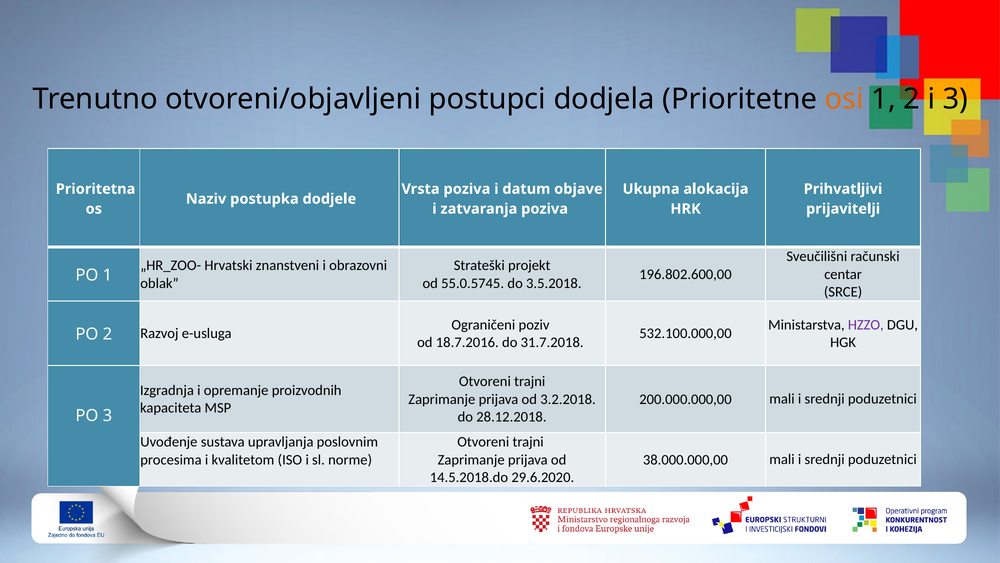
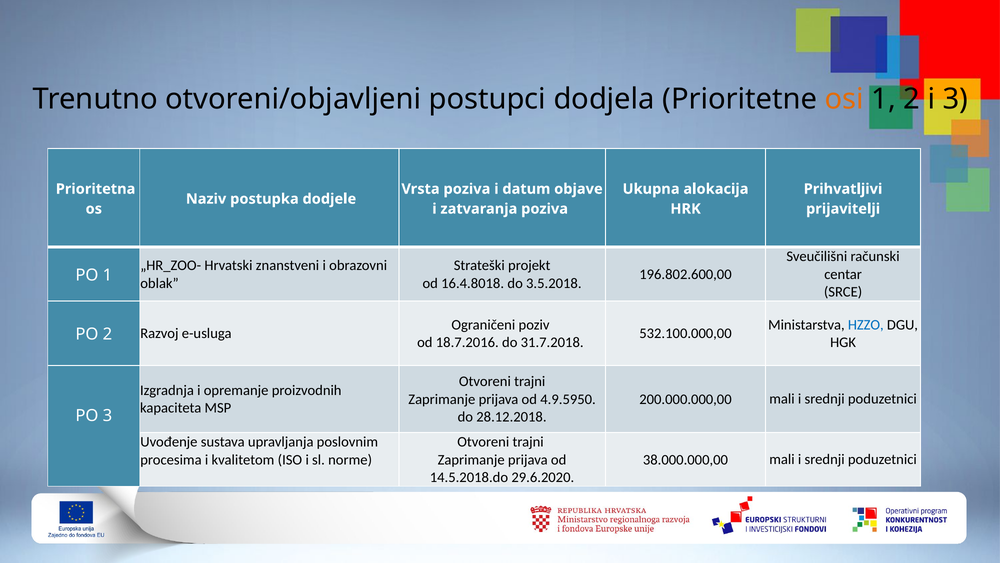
55.0.5745: 55.0.5745 -> 16.4.8018
HZZO colour: purple -> blue
3.2.2018: 3.2.2018 -> 4.9.5950
